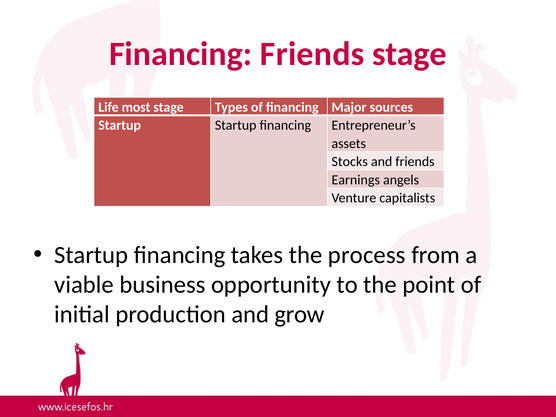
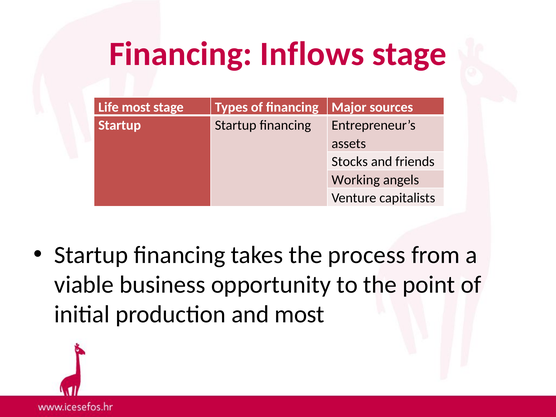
Financing Friends: Friends -> Inflows
Earnings: Earnings -> Working
and grow: grow -> most
